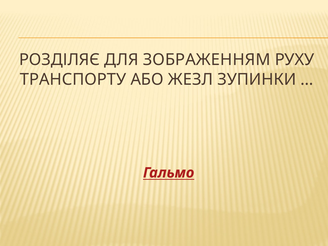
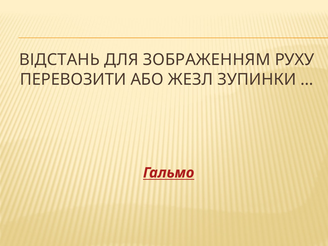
РОЗДІЛЯЄ: РОЗДІЛЯЄ -> ВІДСТАНЬ
ТРАНСПОРТУ: ТРАНСПОРТУ -> ПЕРЕВОЗИТИ
